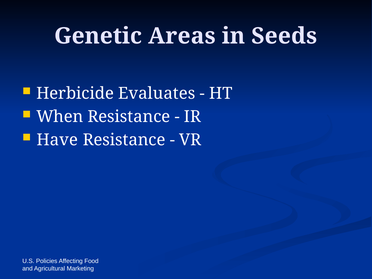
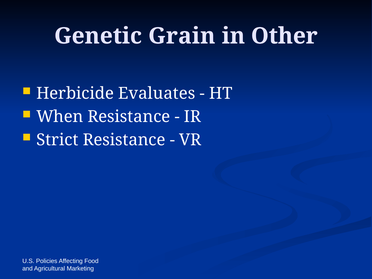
Areas: Areas -> Grain
Seeds: Seeds -> Other
Have: Have -> Strict
